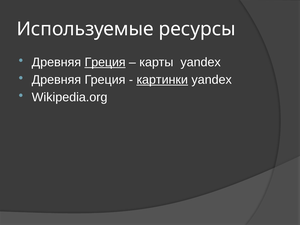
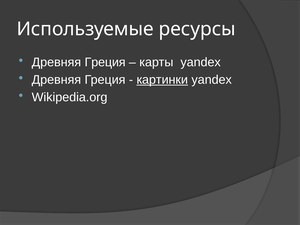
Греция at (105, 62) underline: present -> none
